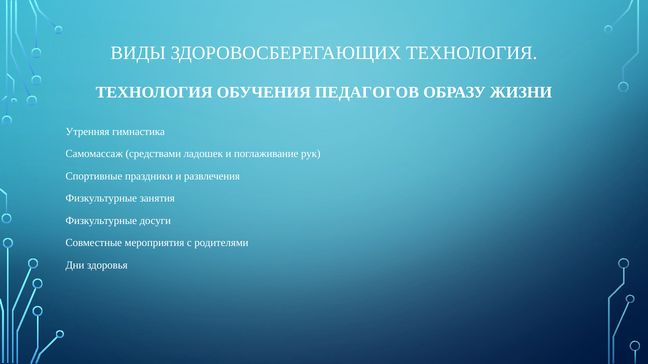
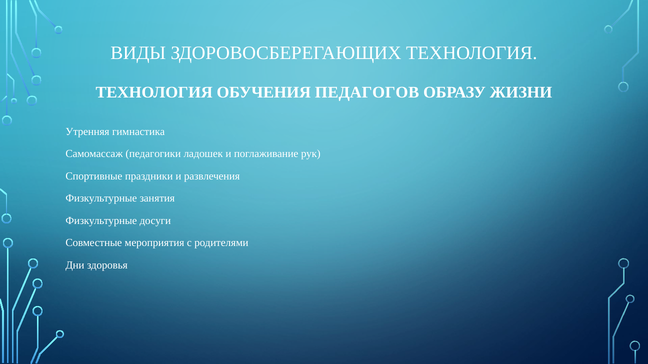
средствами: средствами -> педагогики
